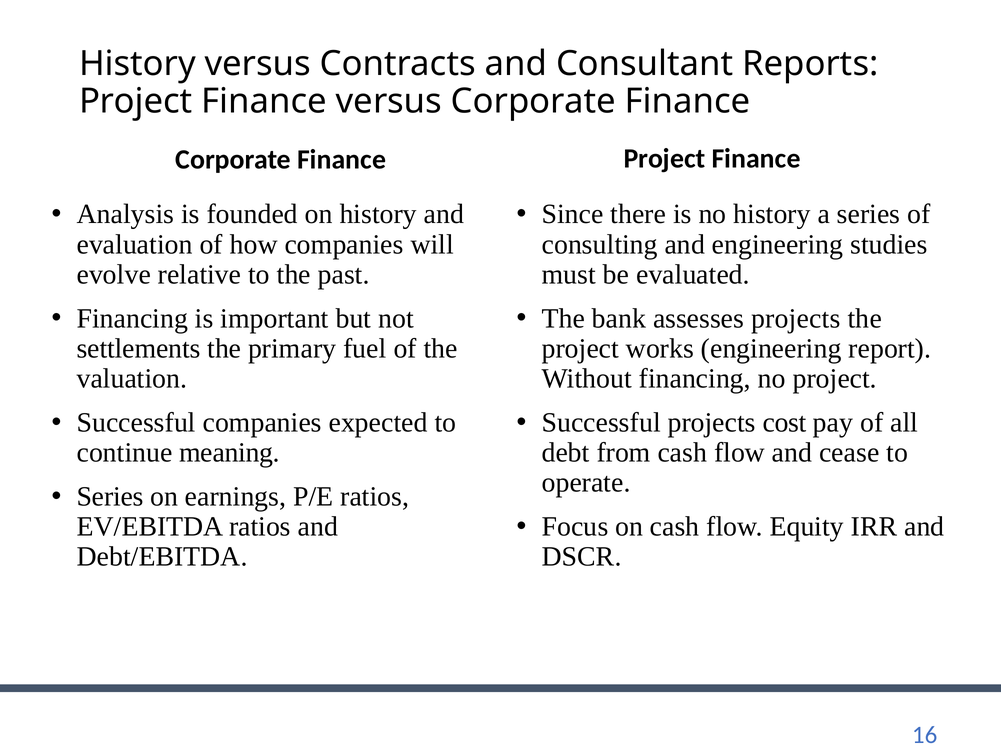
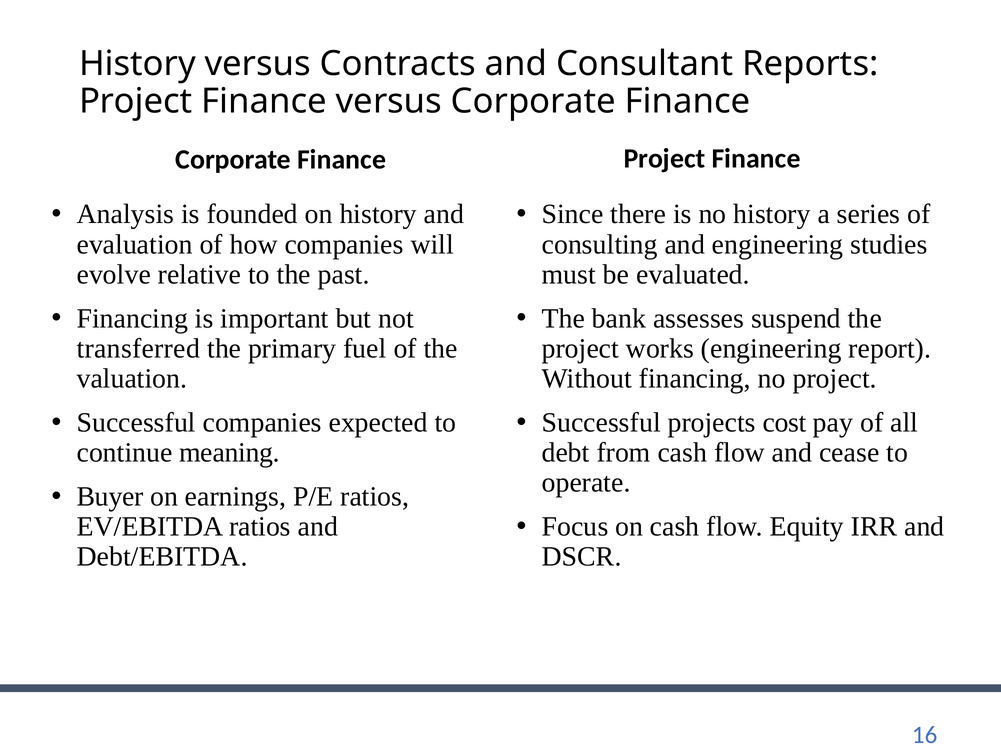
assesses projects: projects -> suspend
settlements: settlements -> transferred
Series at (110, 496): Series -> Buyer
